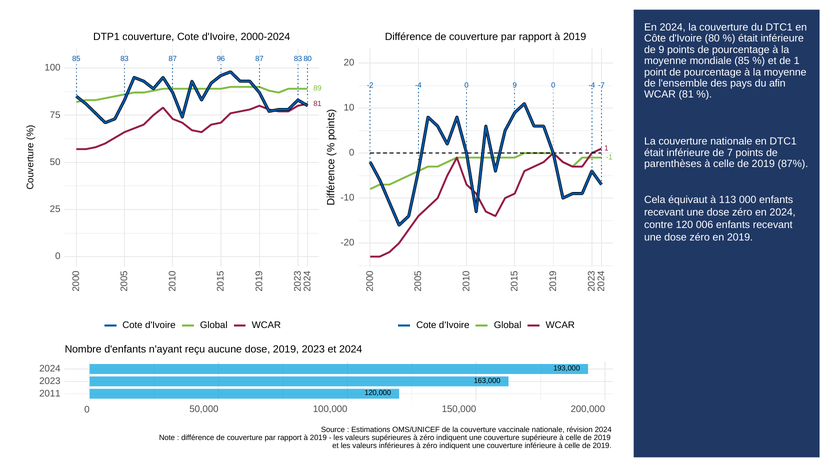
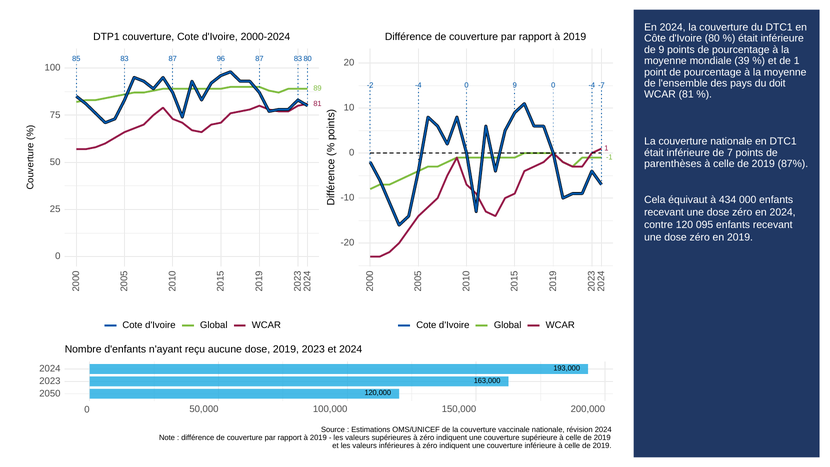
mondiale 85: 85 -> 39
afin: afin -> doit
113: 113 -> 434
006: 006 -> 095
2011: 2011 -> 2050
